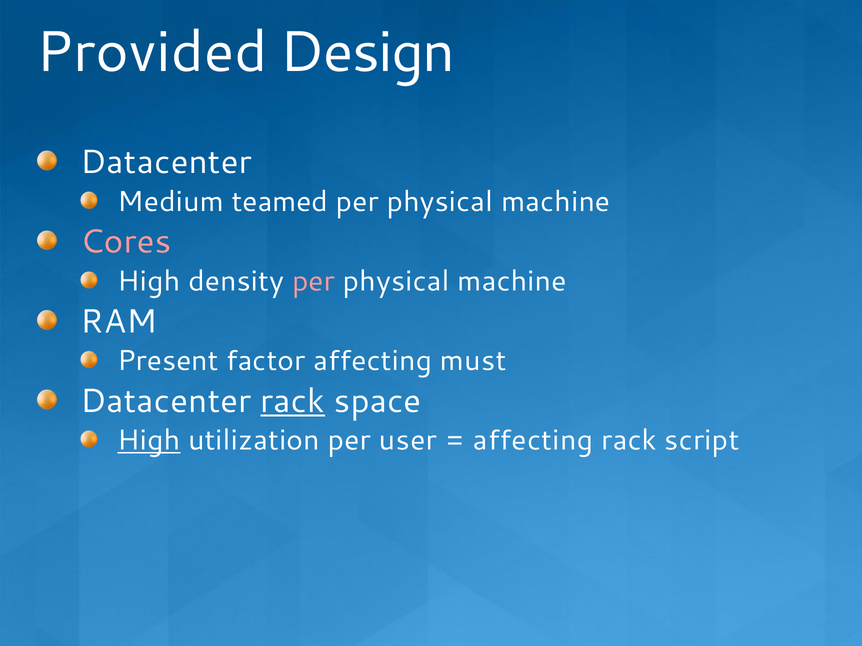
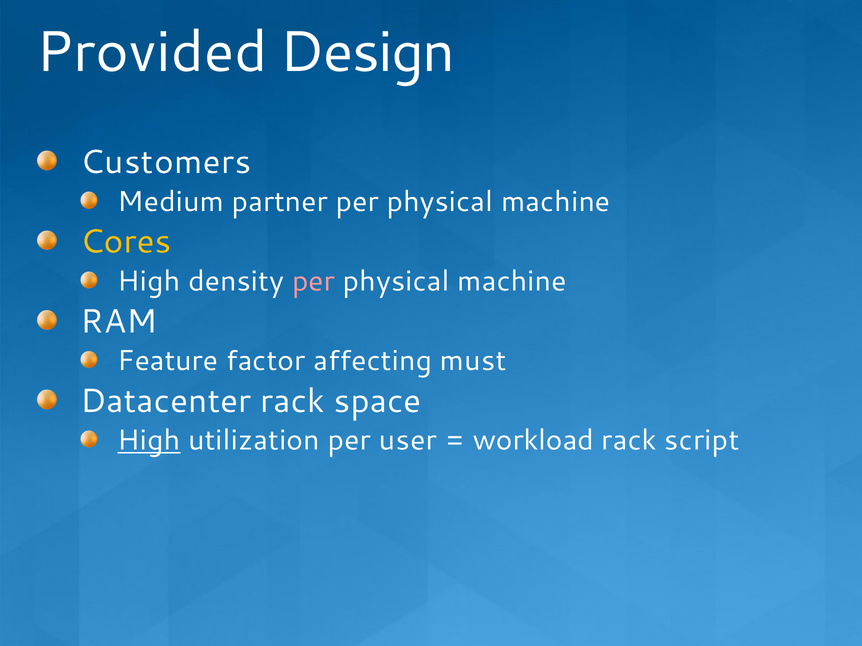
Datacenter at (166, 162): Datacenter -> Customers
teamed: teamed -> partner
Cores colour: pink -> yellow
Present: Present -> Feature
rack at (293, 401) underline: present -> none
affecting at (533, 441): affecting -> workload
